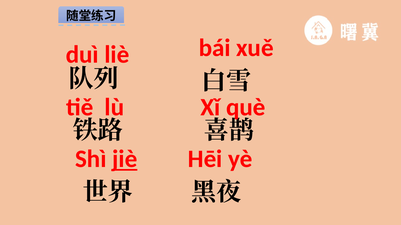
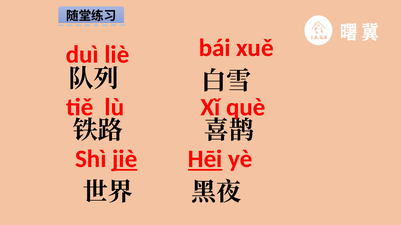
Hēi underline: none -> present
